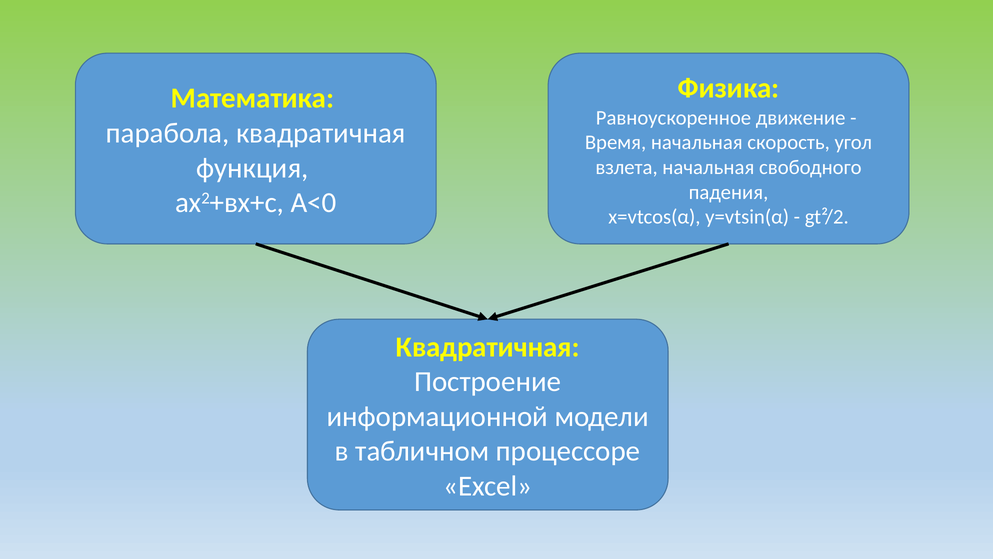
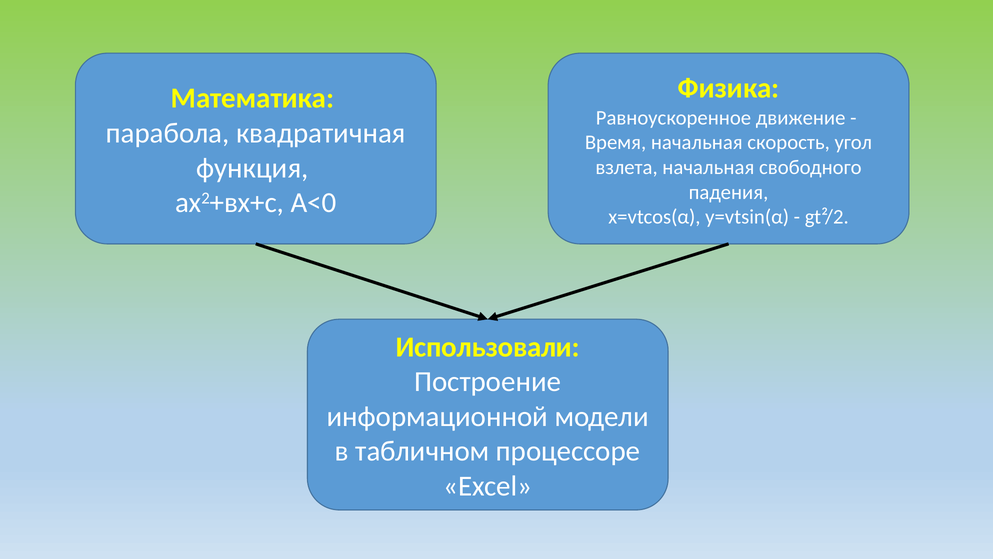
Квадратичная at (488, 347): Квадратичная -> Использовали
